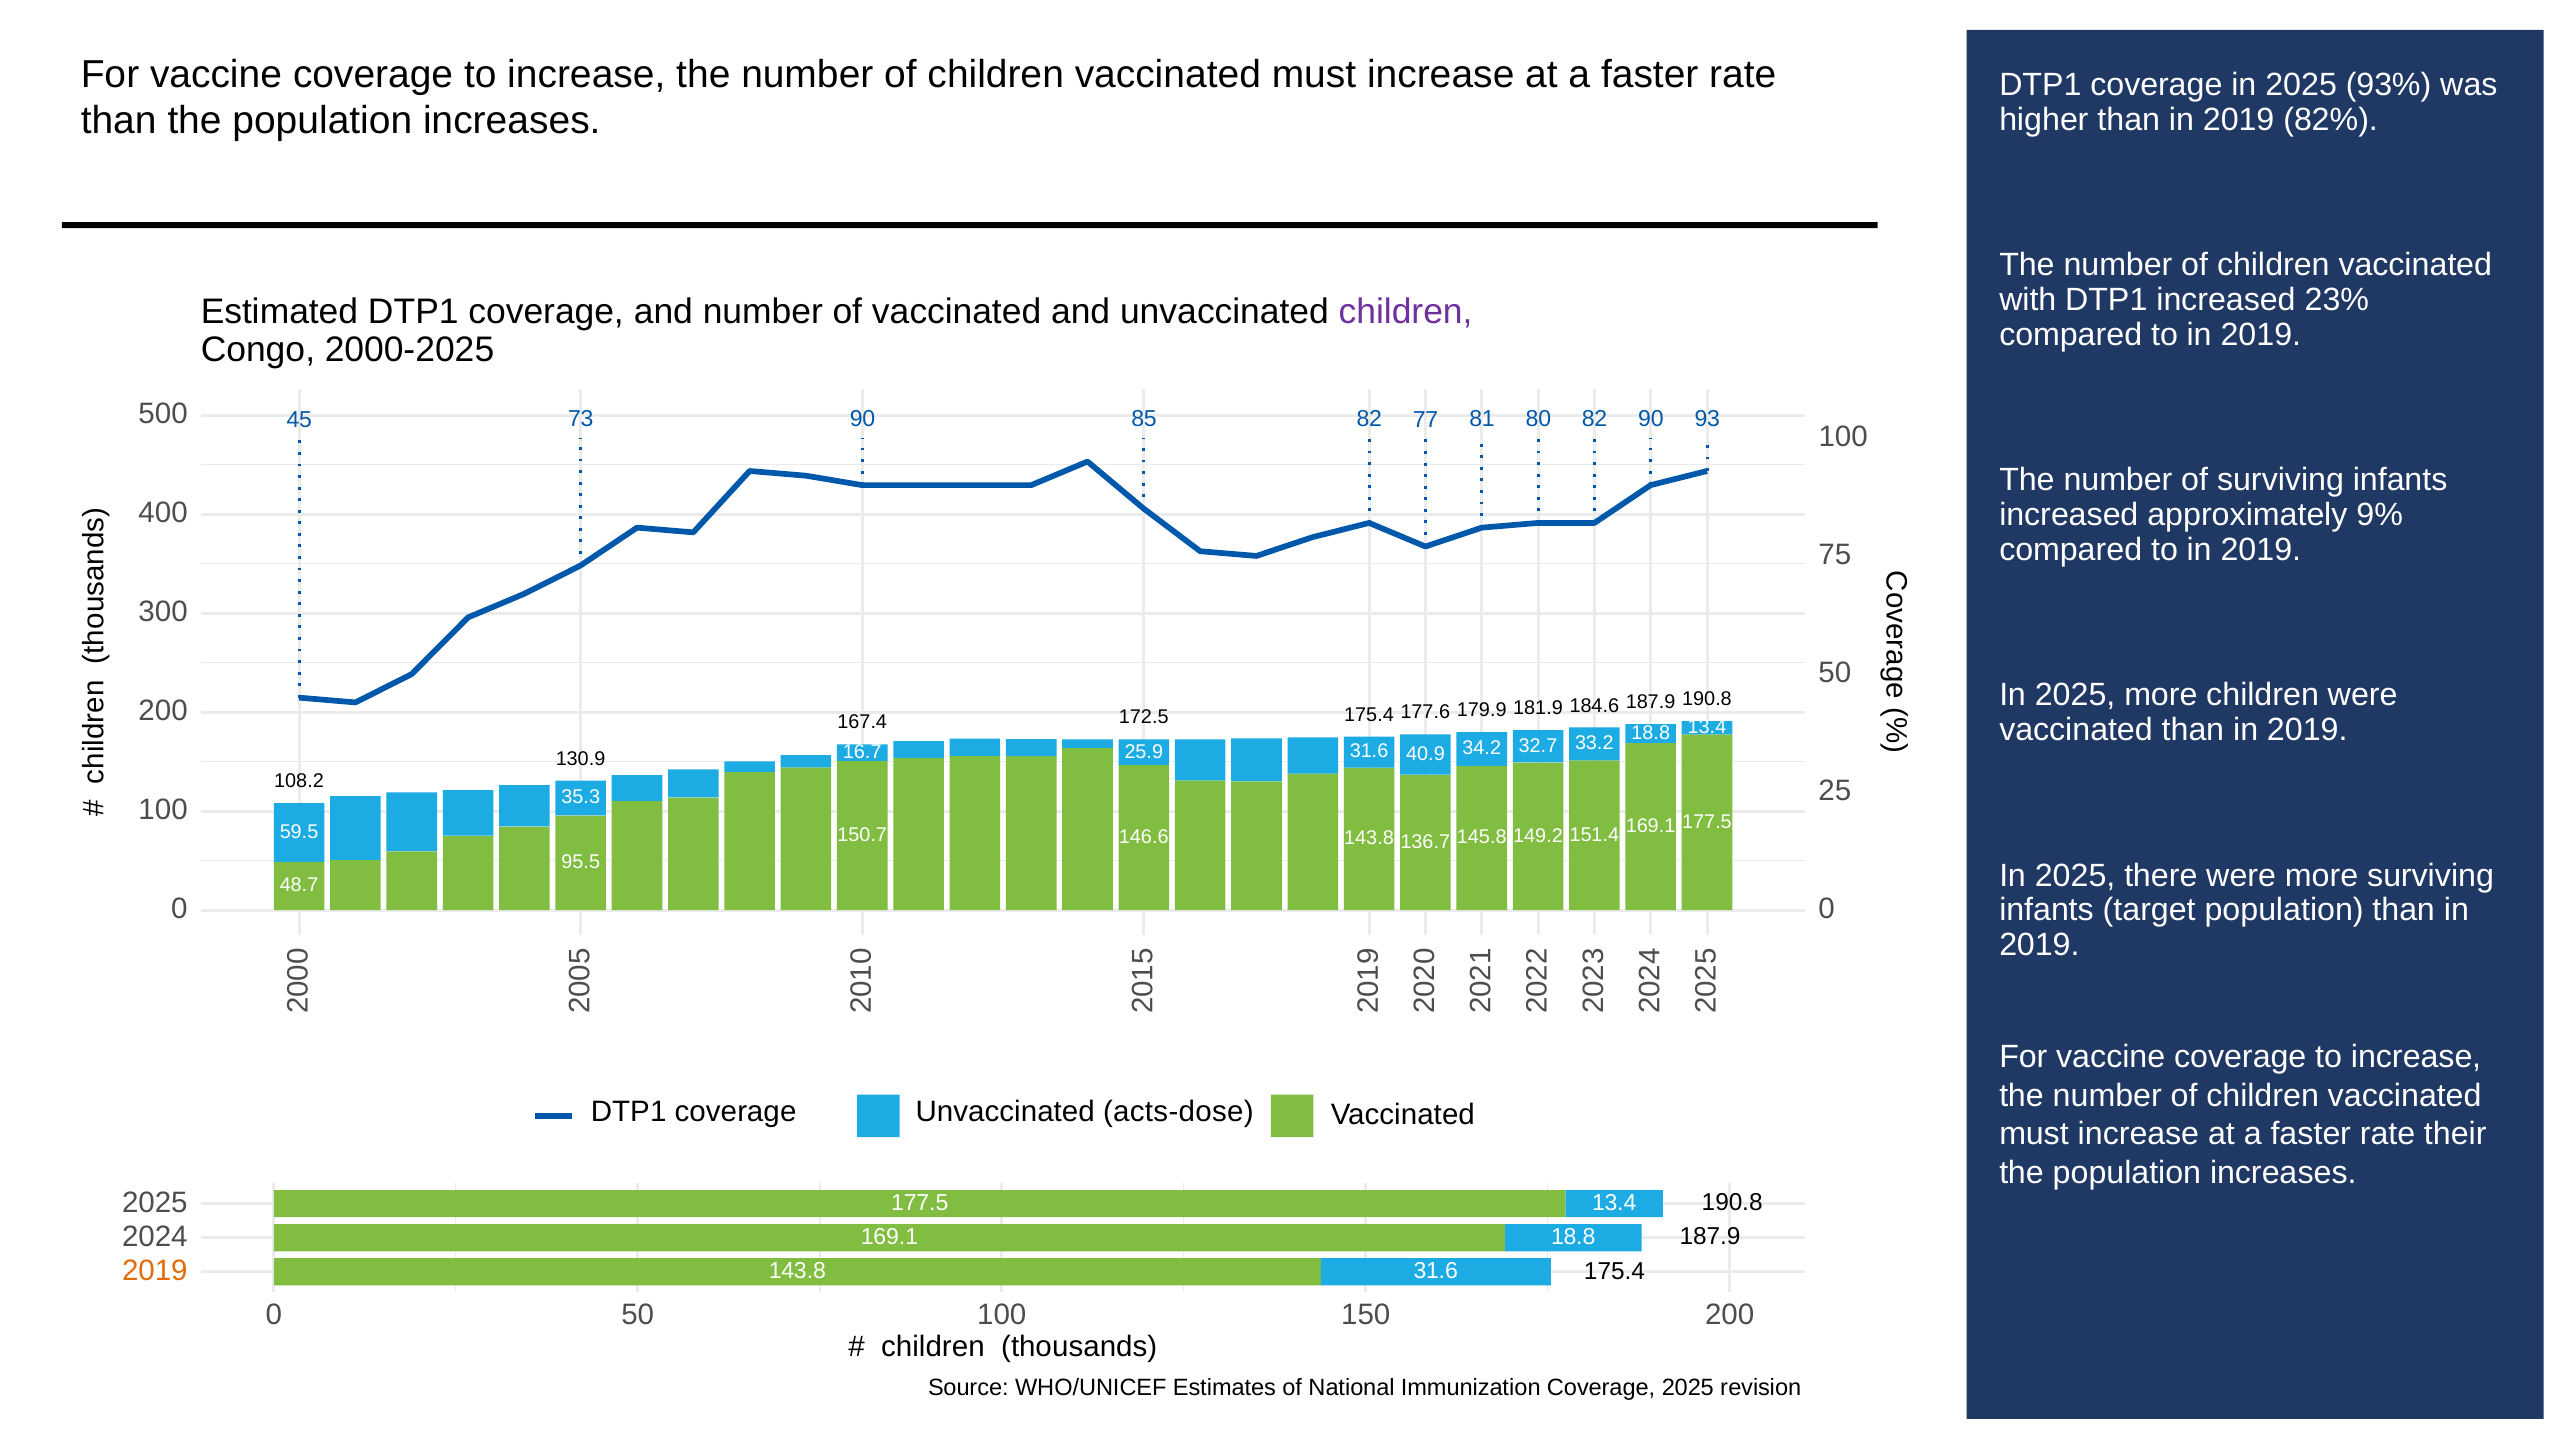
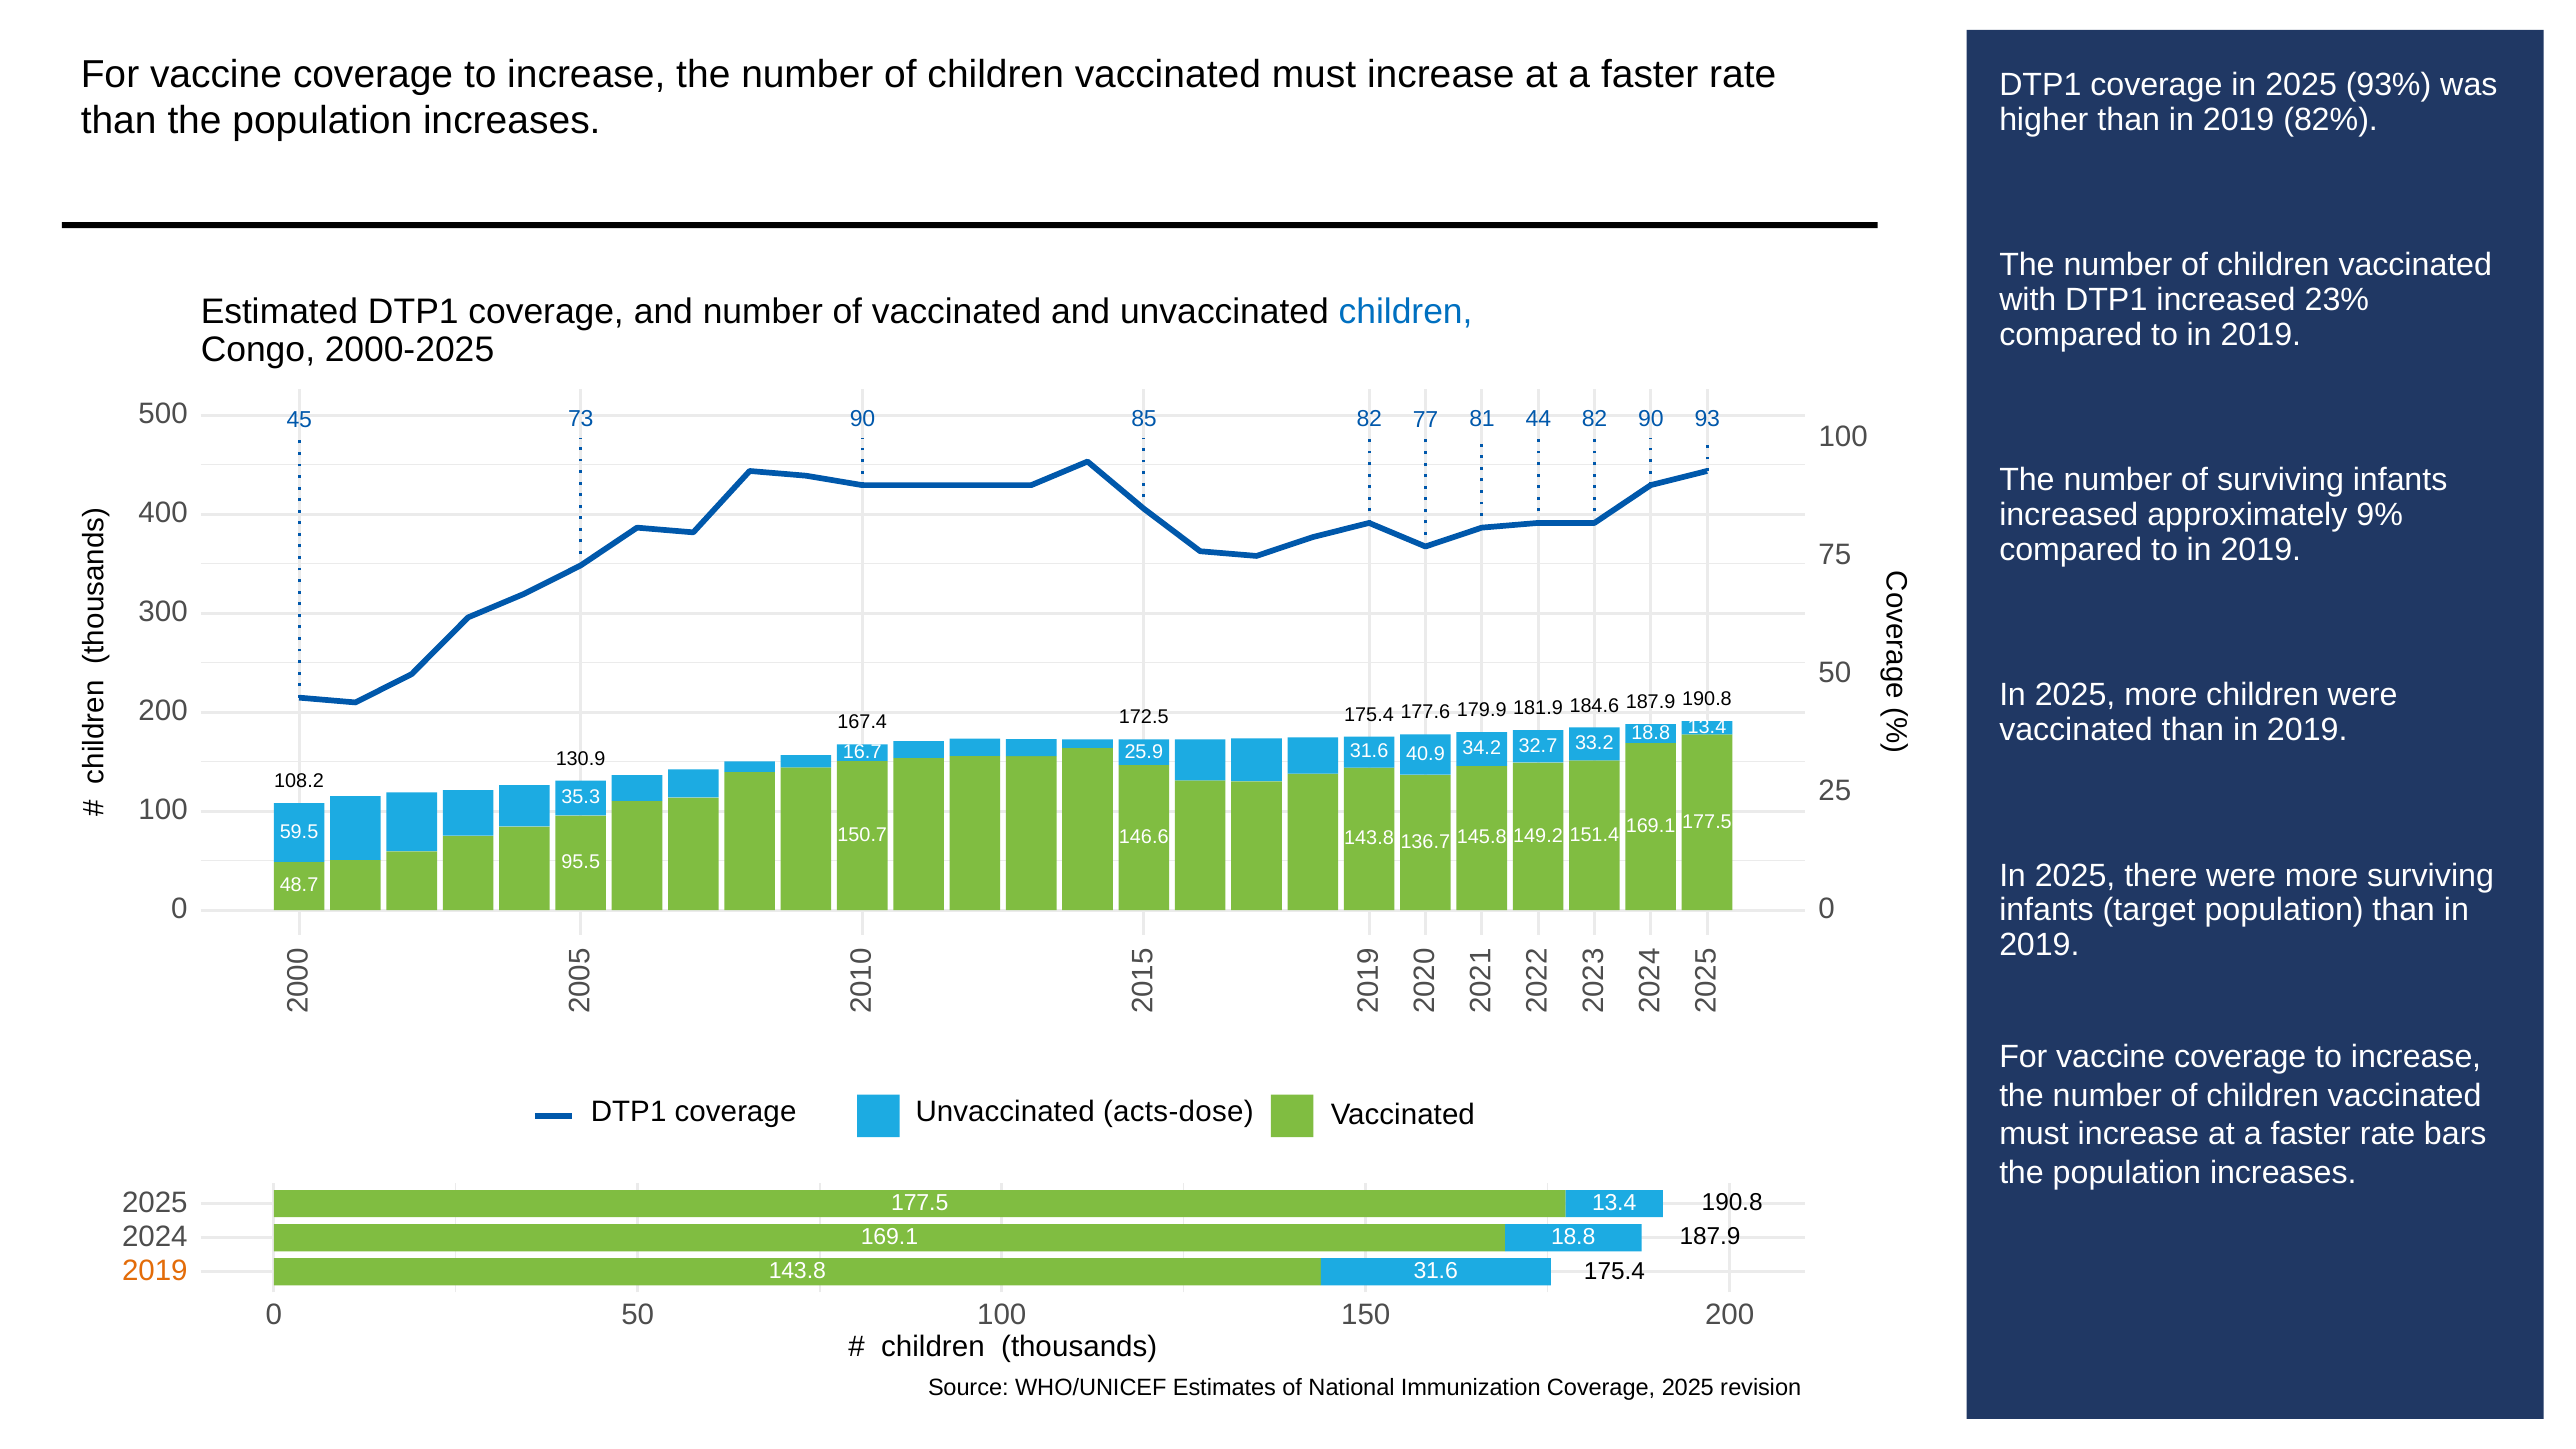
children at (1406, 311) colour: purple -> blue
80: 80 -> 44
their: their -> bars
